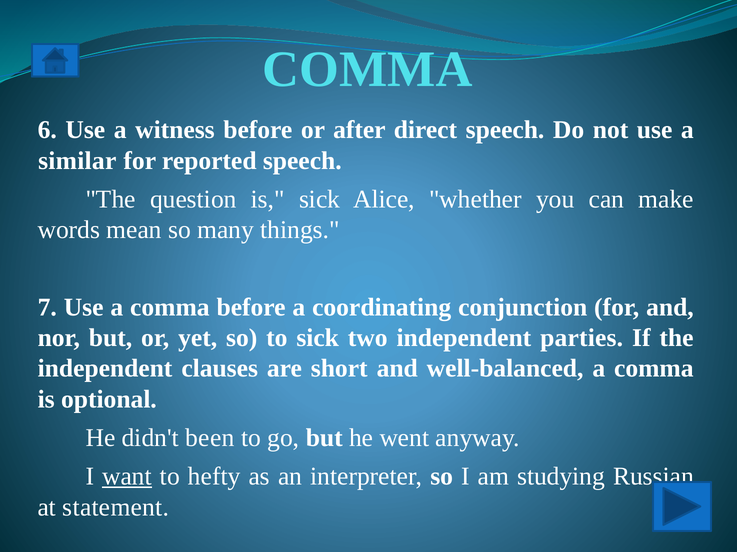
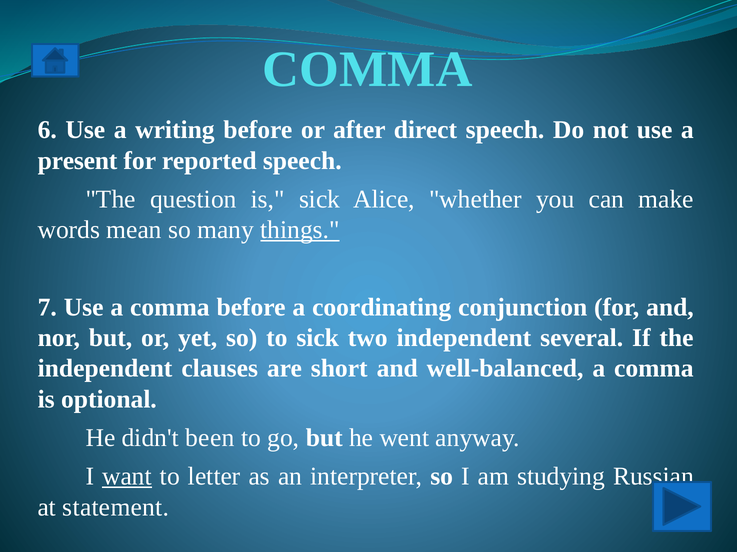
witness: witness -> writing
similar: similar -> present
things underline: none -> present
parties: parties -> several
hefty: hefty -> letter
